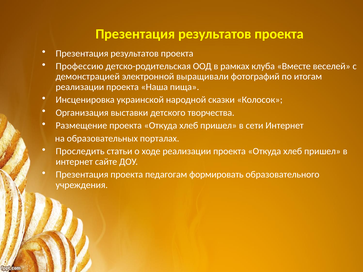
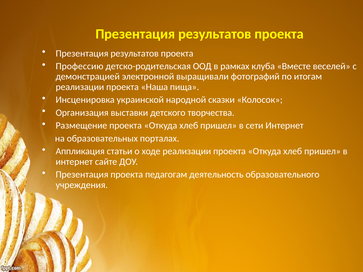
Проследить: Проследить -> Аппликация
формировать: формировать -> деятельность
